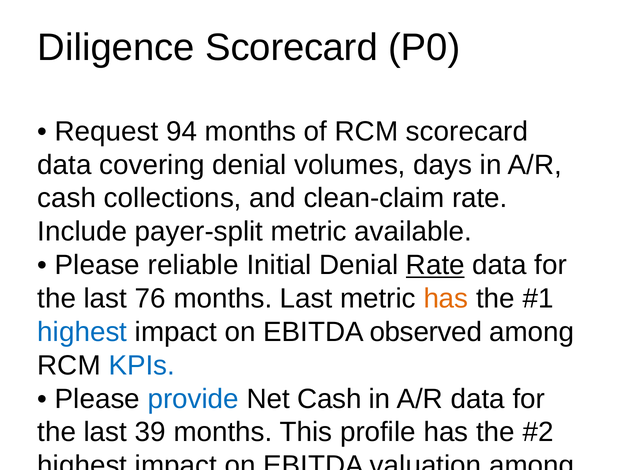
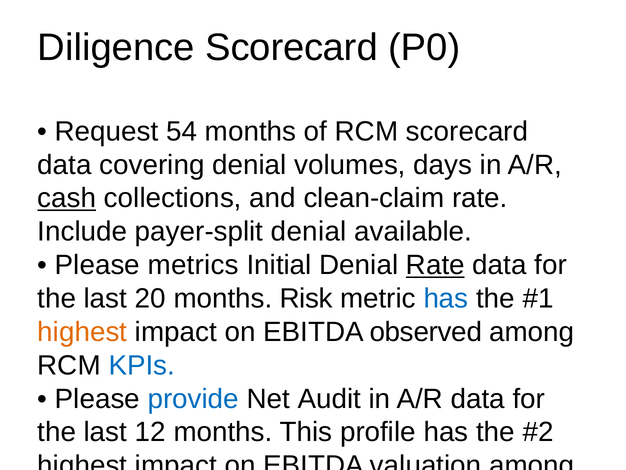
94: 94 -> 54
cash at (67, 198) underline: none -> present
payer-split metric: metric -> denial
reliable: reliable -> metrics
76: 76 -> 20
months Last: Last -> Risk
has at (446, 298) colour: orange -> blue
highest at (82, 332) colour: blue -> orange
Net Cash: Cash -> Audit
39: 39 -> 12
